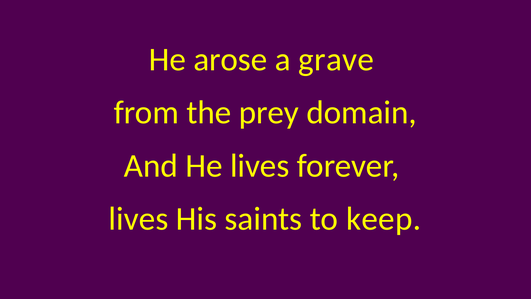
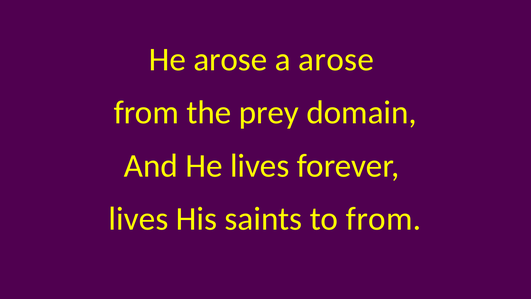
a grave: grave -> arose
to keep: keep -> from
